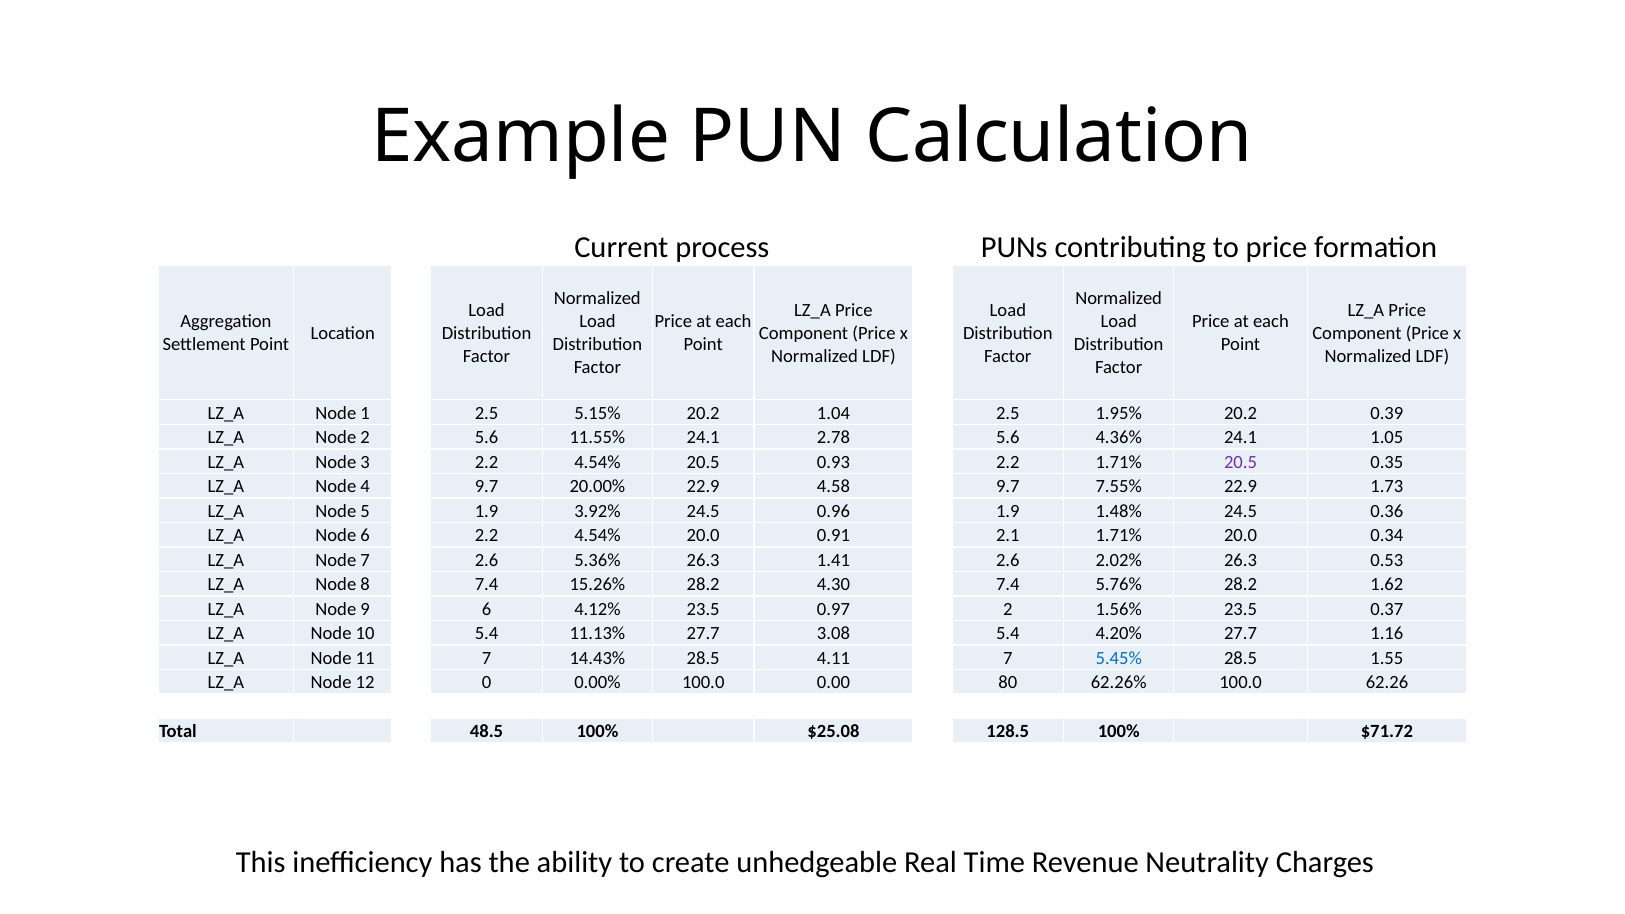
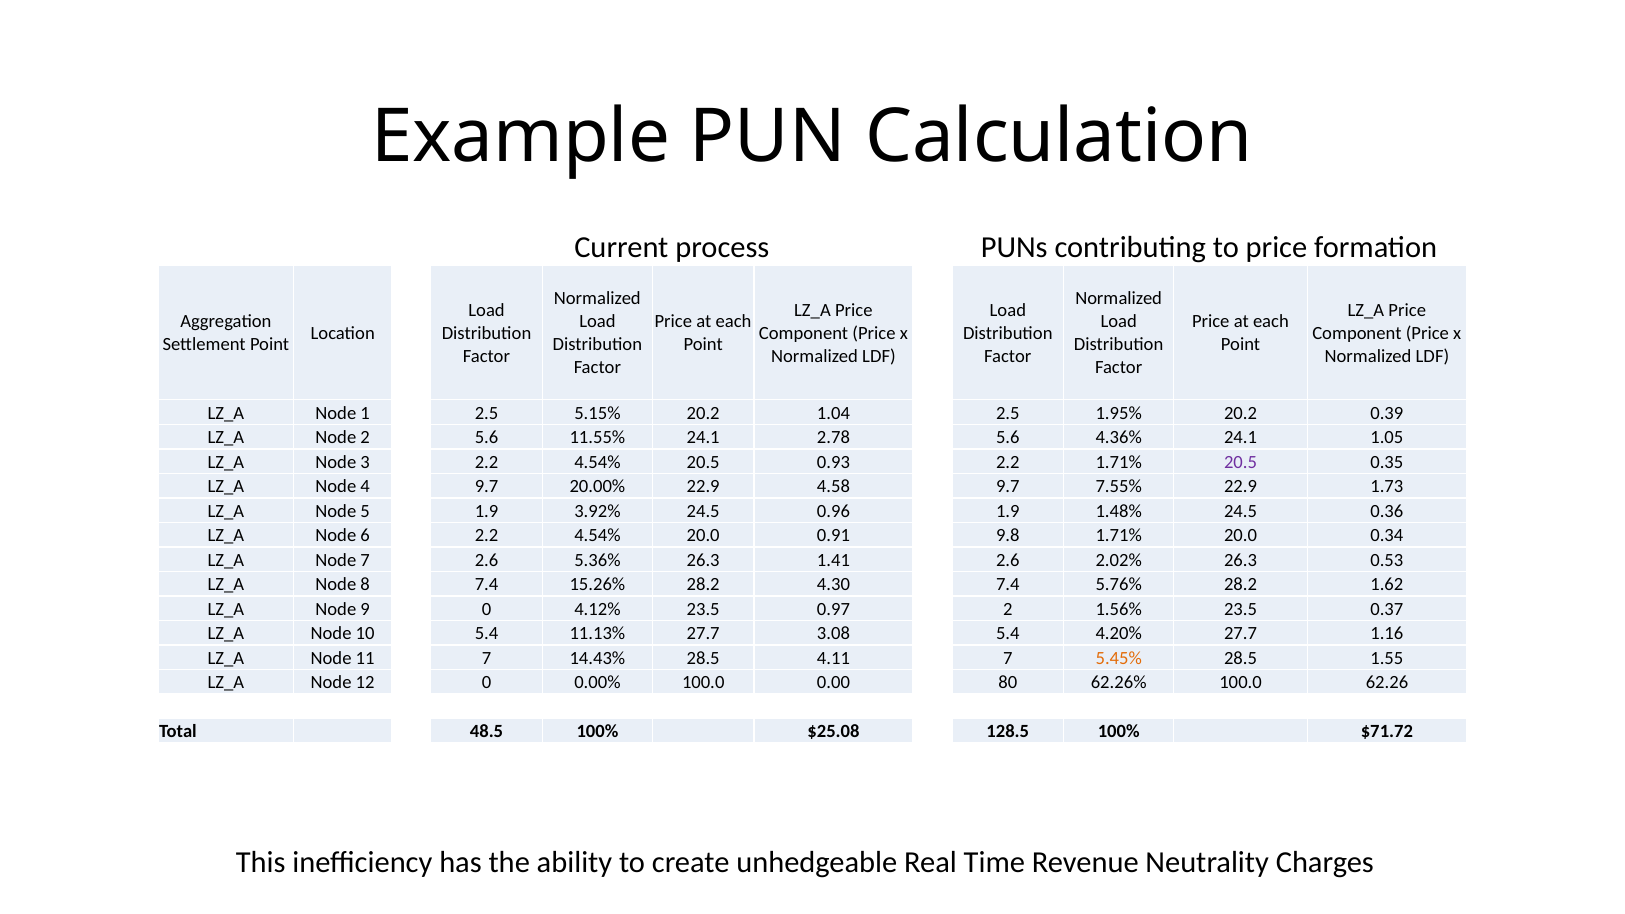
2.1: 2.1 -> 9.8
9 6: 6 -> 0
5.45% colour: blue -> orange
